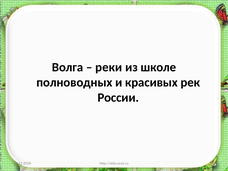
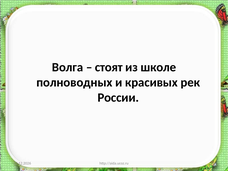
реки: реки -> стоят
